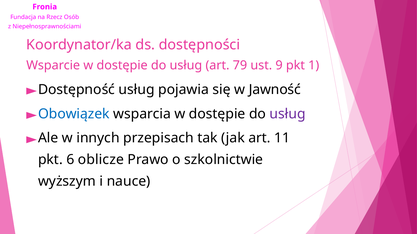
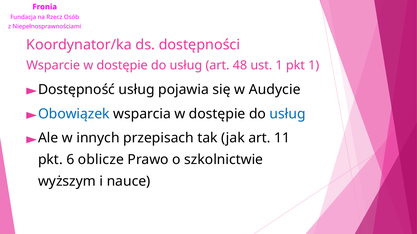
79: 79 -> 48
ust 9: 9 -> 1
Jawność: Jawność -> Audycie
usług at (288, 114) colour: purple -> blue
